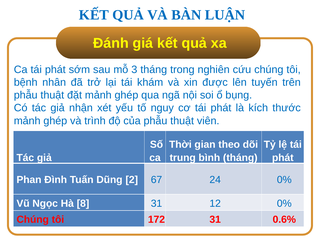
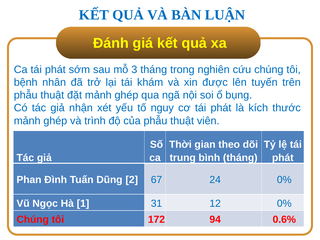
8: 8 -> 1
172 31: 31 -> 94
